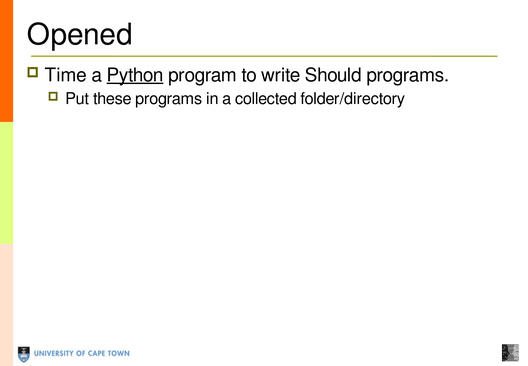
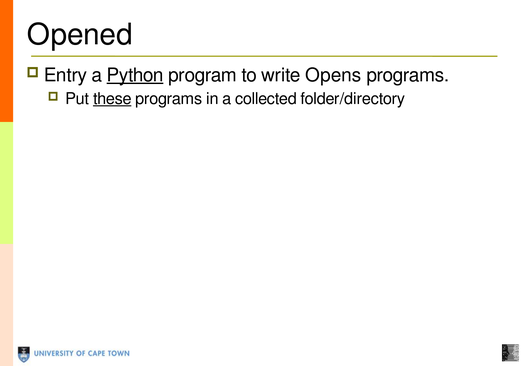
Time: Time -> Entry
Should: Should -> Opens
these underline: none -> present
